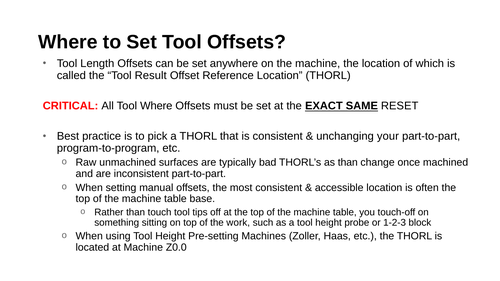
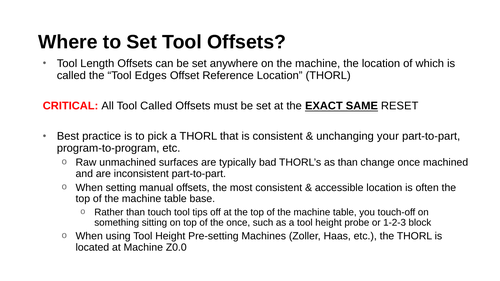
Result: Result -> Edges
Tool Where: Where -> Called
the work: work -> once
